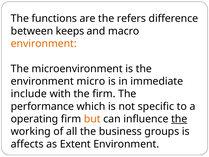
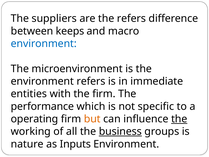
functions: functions -> suppliers
environment at (44, 44) colour: orange -> blue
environment micro: micro -> refers
include: include -> entities
business underline: none -> present
affects: affects -> nature
Extent: Extent -> Inputs
